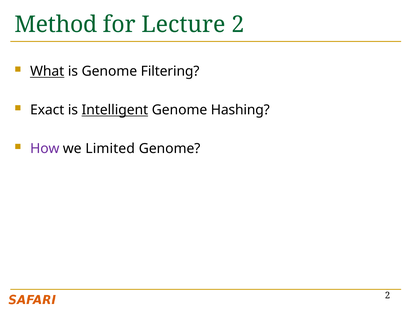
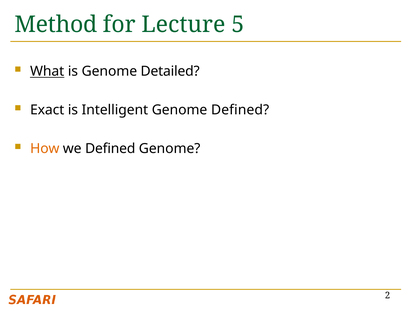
Lecture 2: 2 -> 5
Filtering: Filtering -> Detailed
Intelligent underline: present -> none
Genome Hashing: Hashing -> Defined
How colour: purple -> orange
we Limited: Limited -> Defined
